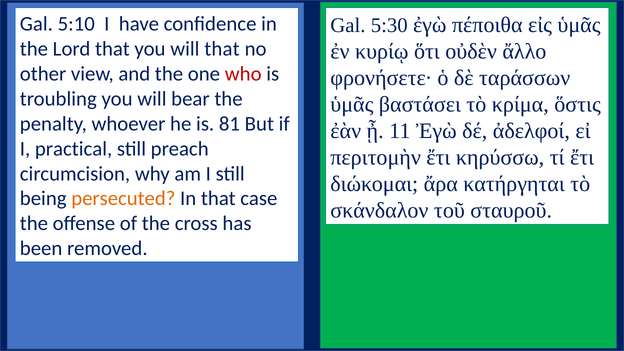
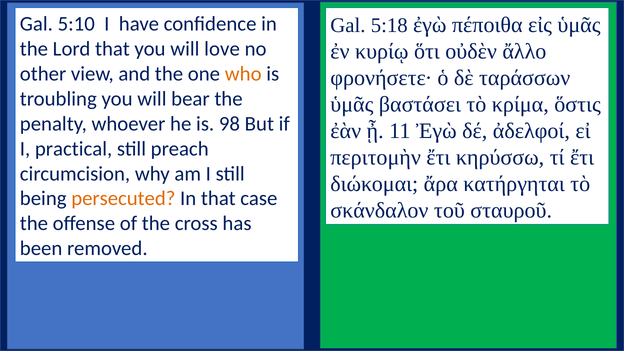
5:30: 5:30 -> 5:18
will that: that -> love
who colour: red -> orange
81: 81 -> 98
